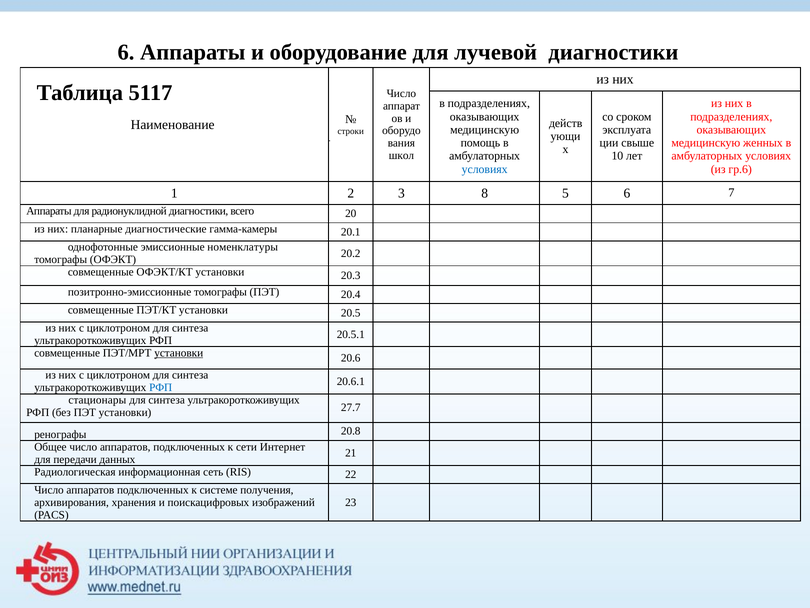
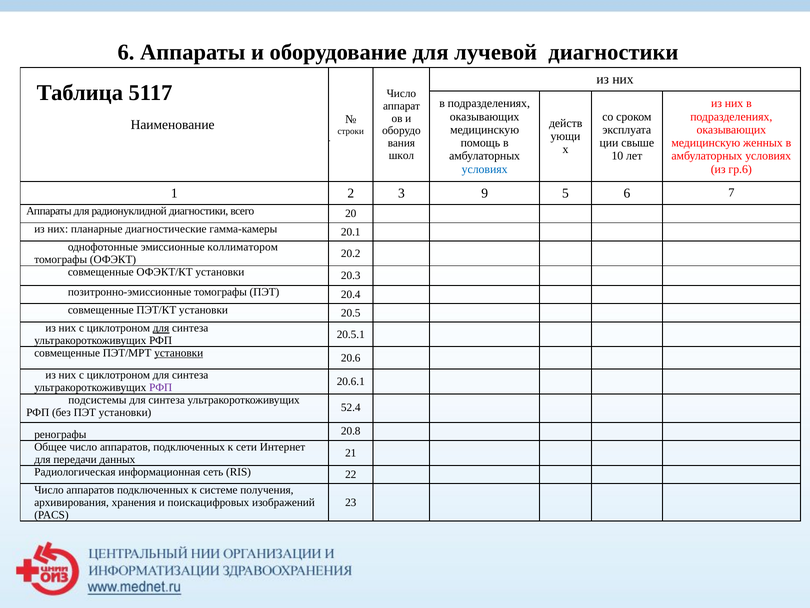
8: 8 -> 9
номенклатуры: номенклатуры -> коллиматором
для at (161, 328) underline: none -> present
РФП at (161, 387) colour: blue -> purple
стационары: стационары -> подсистемы
27.7: 27.7 -> 52.4
